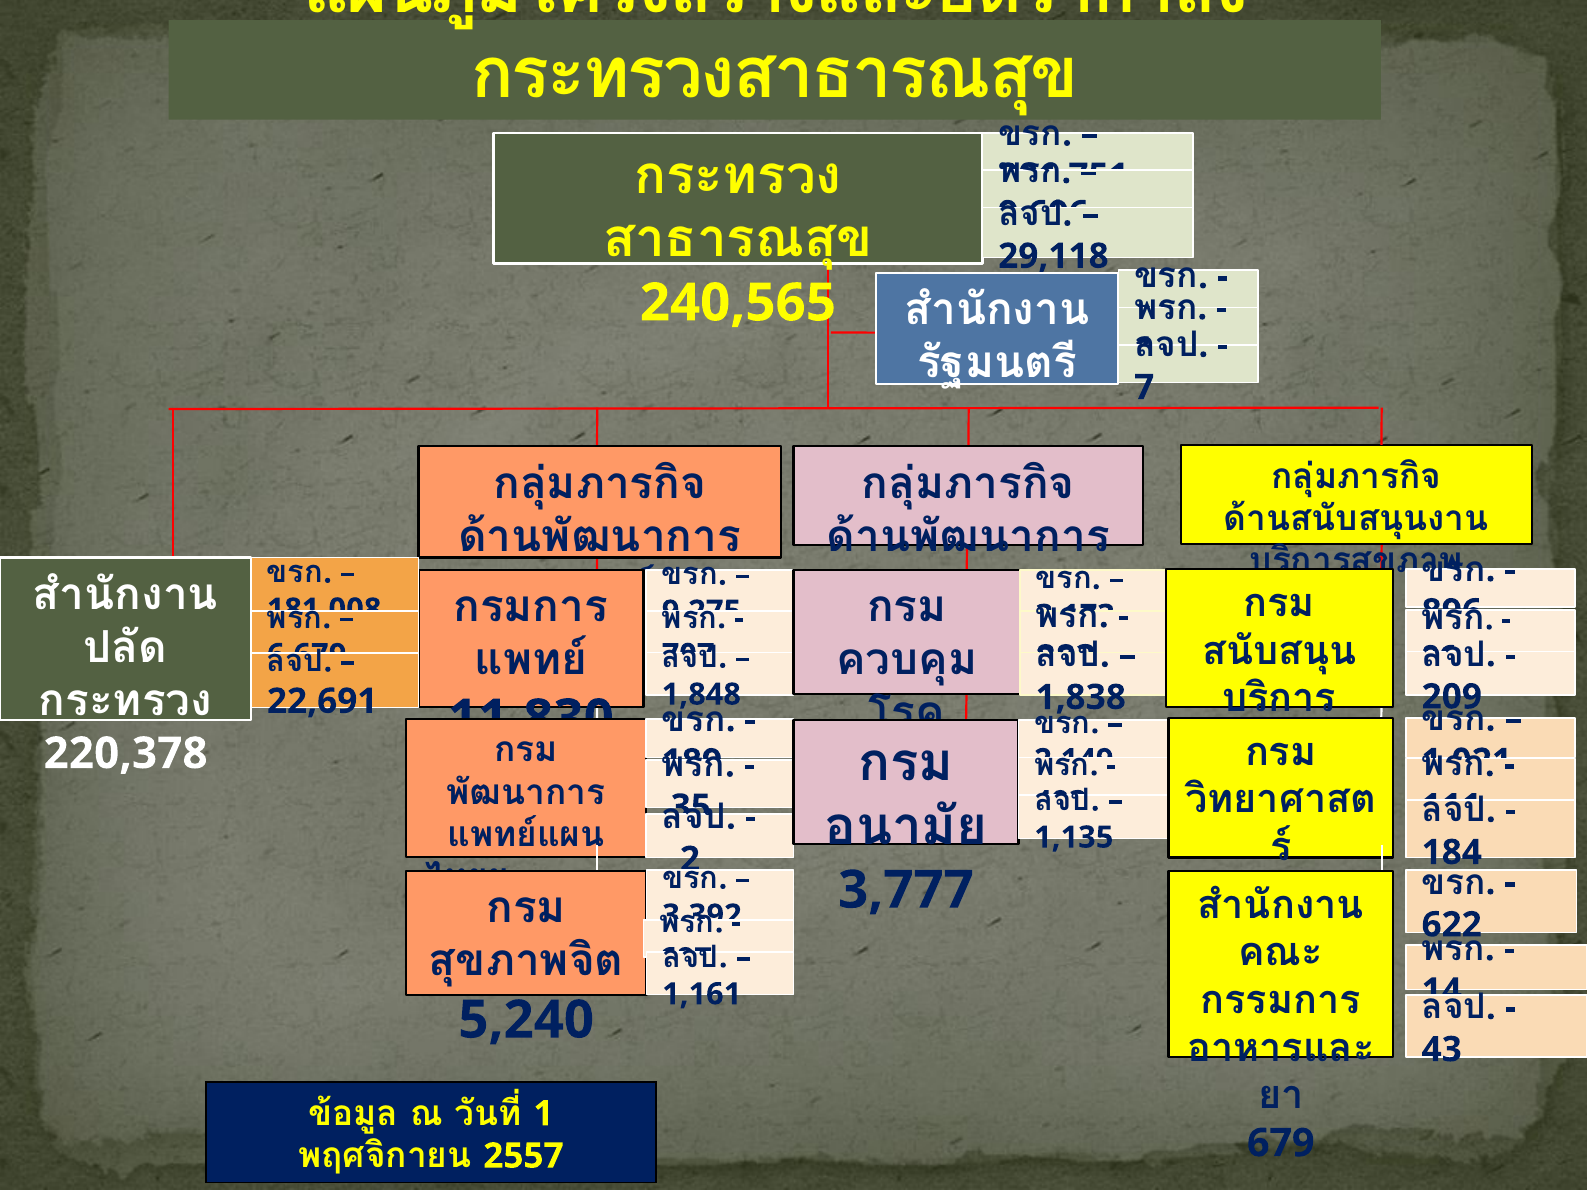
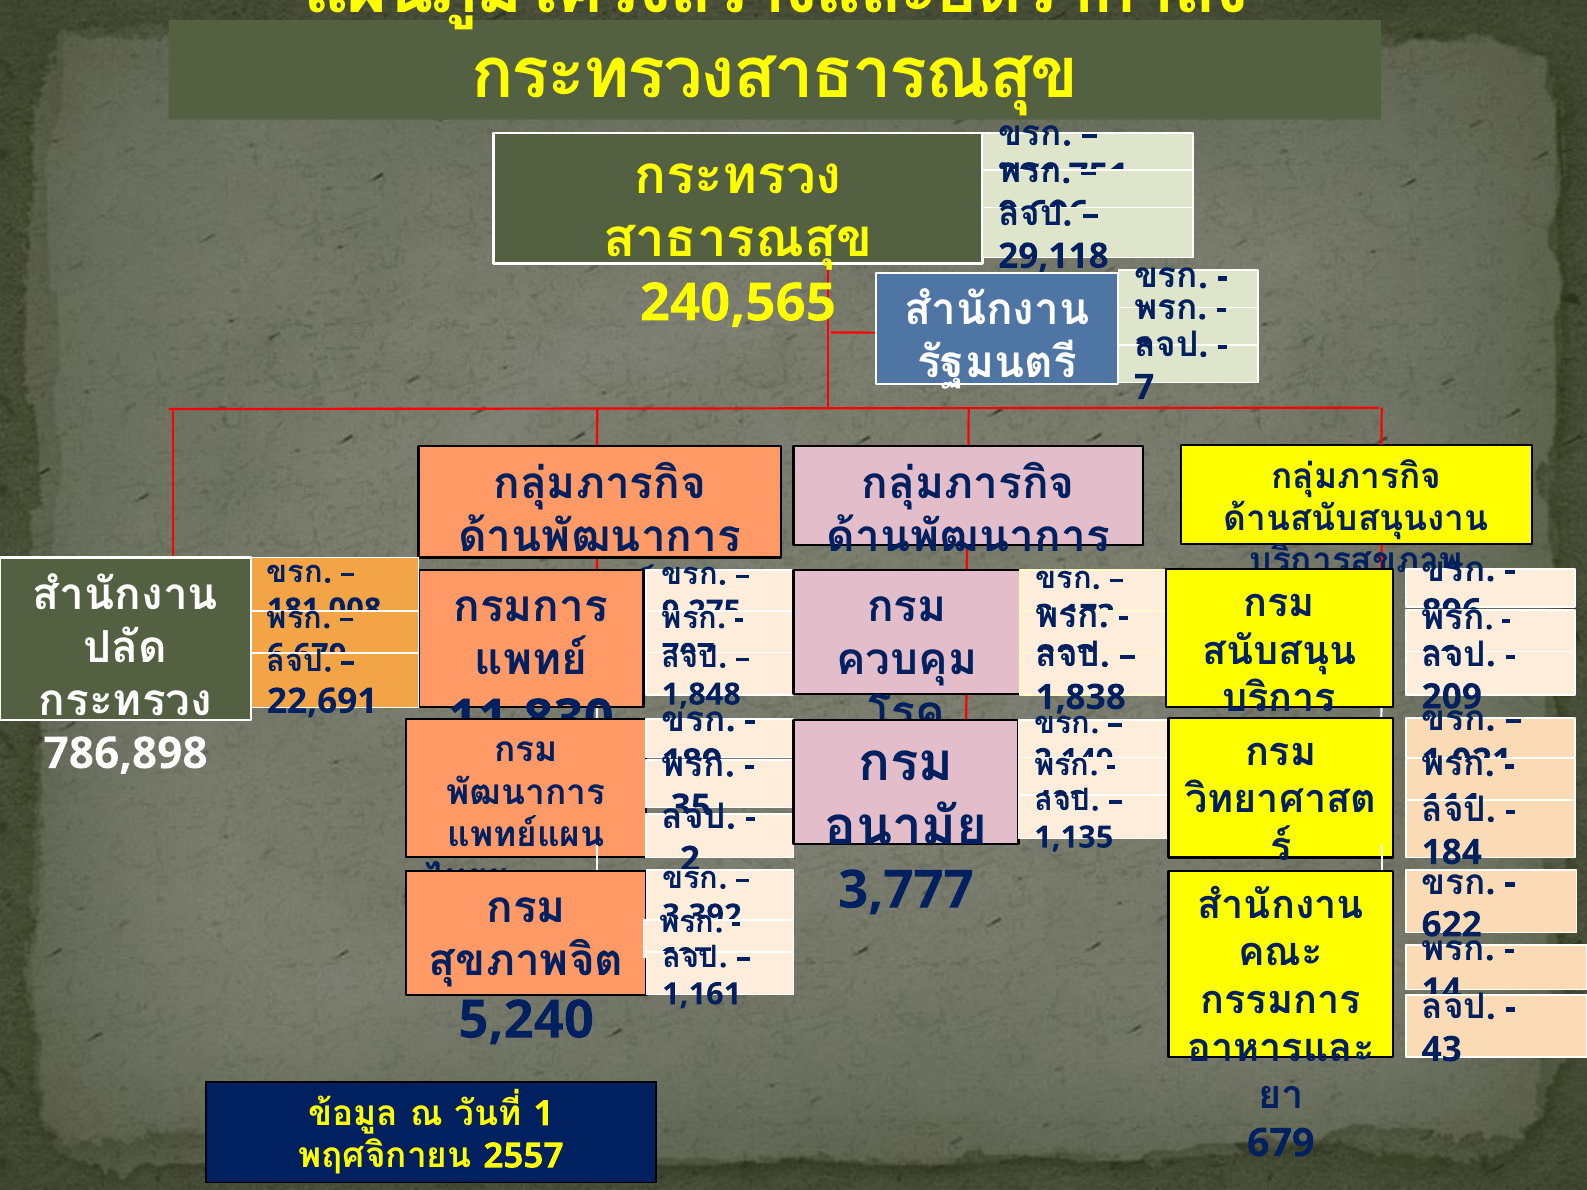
220,378: 220,378 -> 786,898
